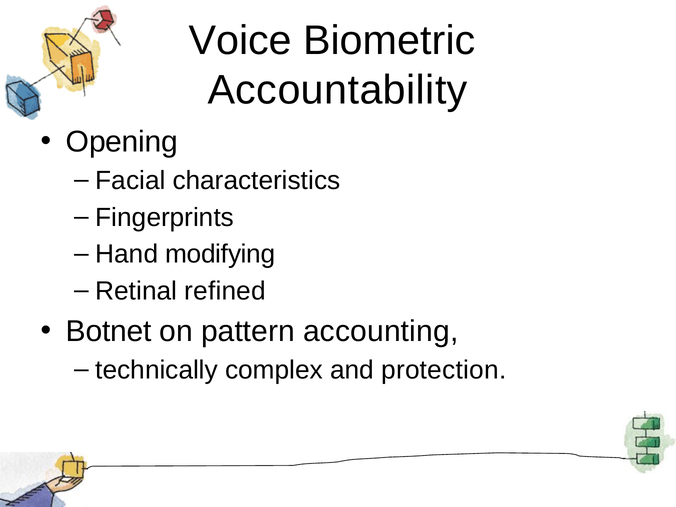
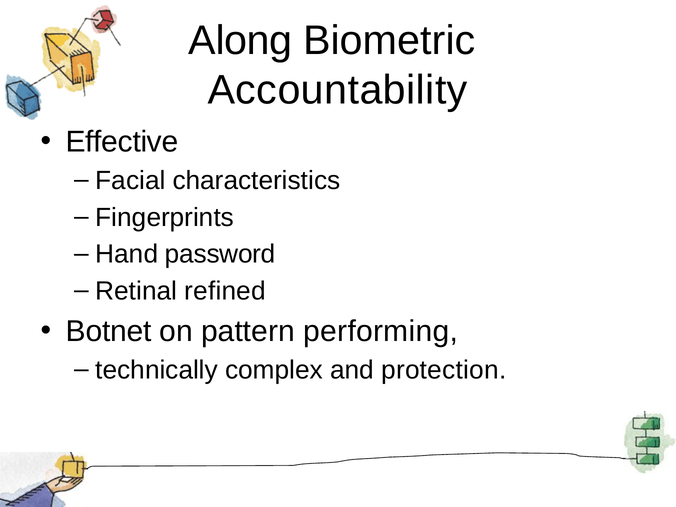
Voice: Voice -> Along
Opening: Opening -> Effective
modifying: modifying -> password
accounting: accounting -> performing
